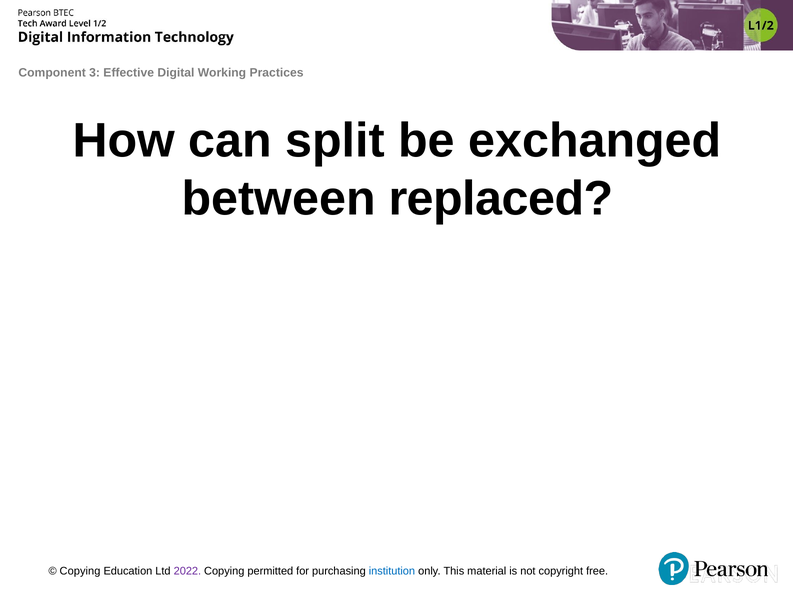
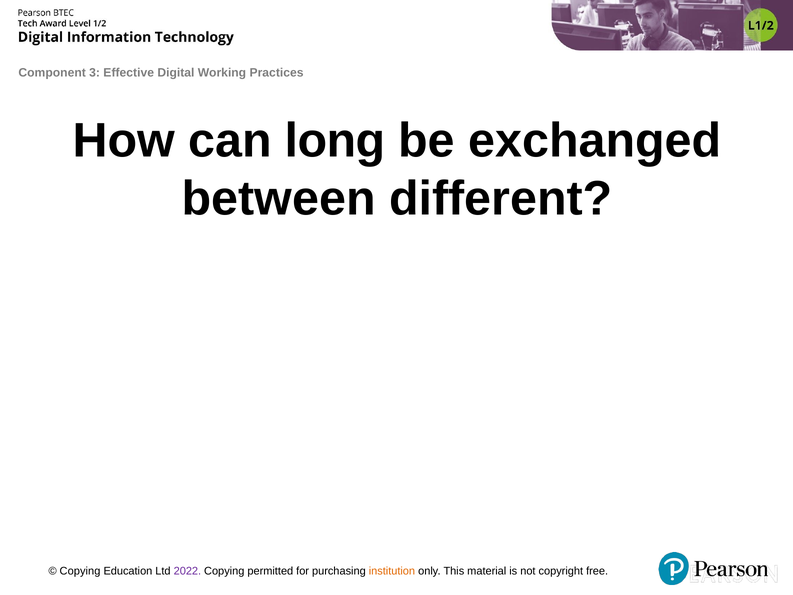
split: split -> long
replaced: replaced -> different
institution colour: blue -> orange
